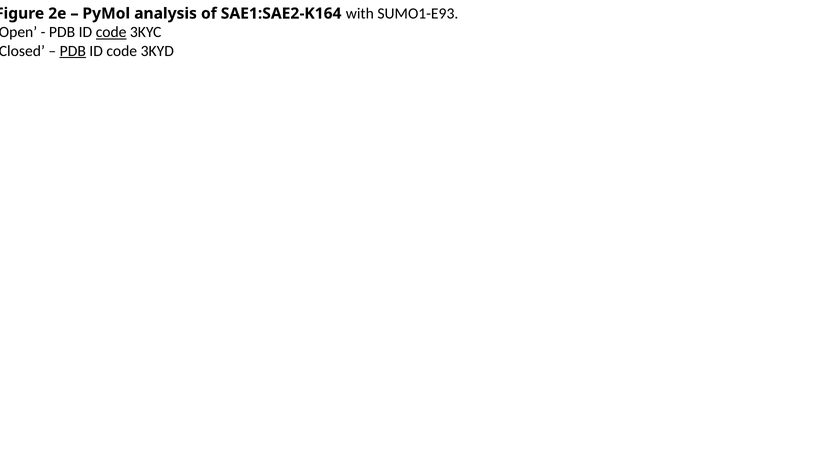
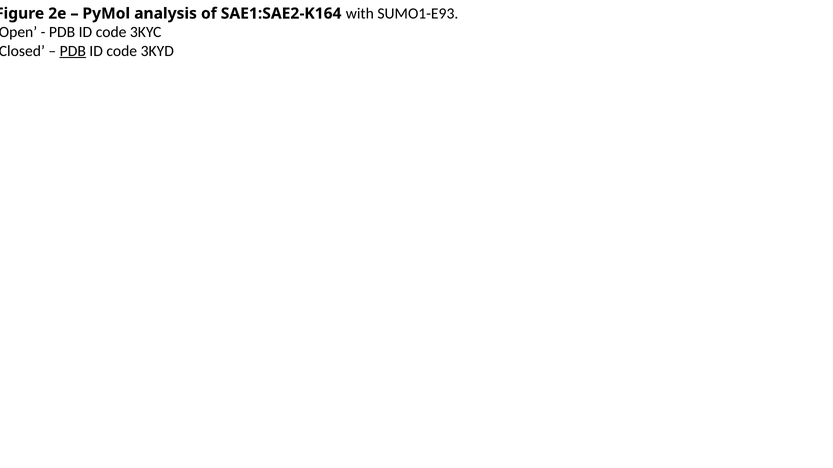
code at (111, 32) underline: present -> none
